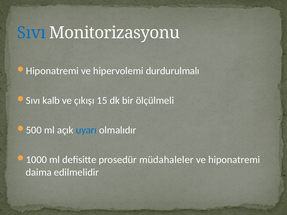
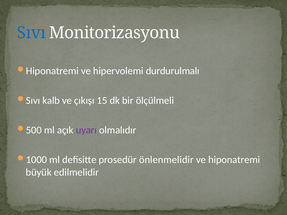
uyarı colour: blue -> purple
müdahaleler: müdahaleler -> önlenmelidir
daima: daima -> büyük
